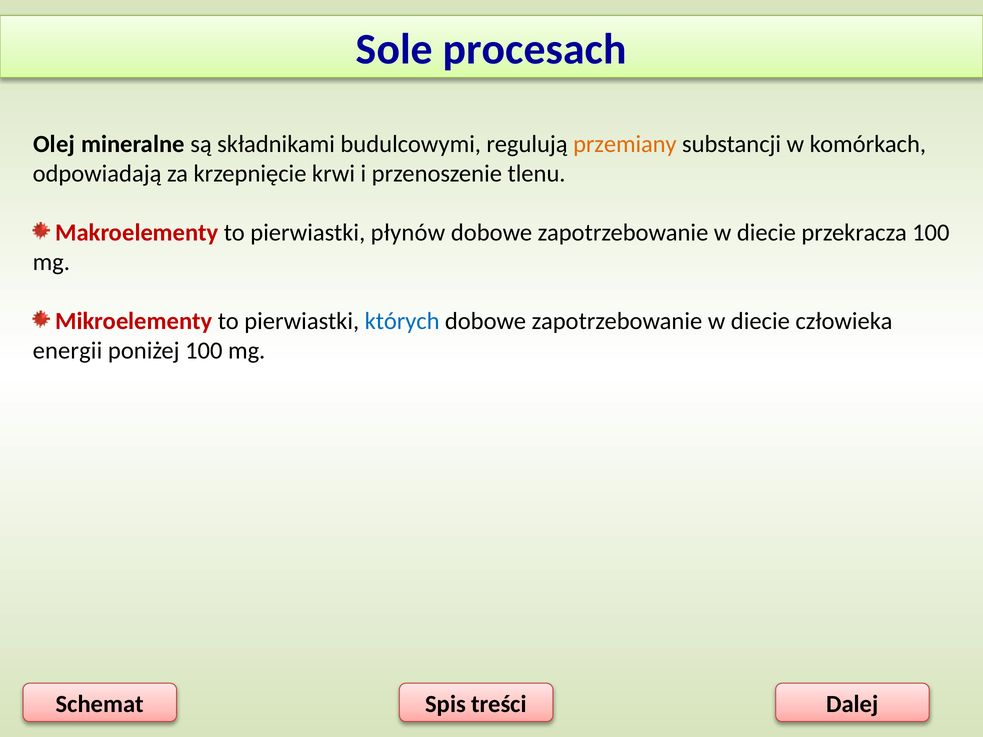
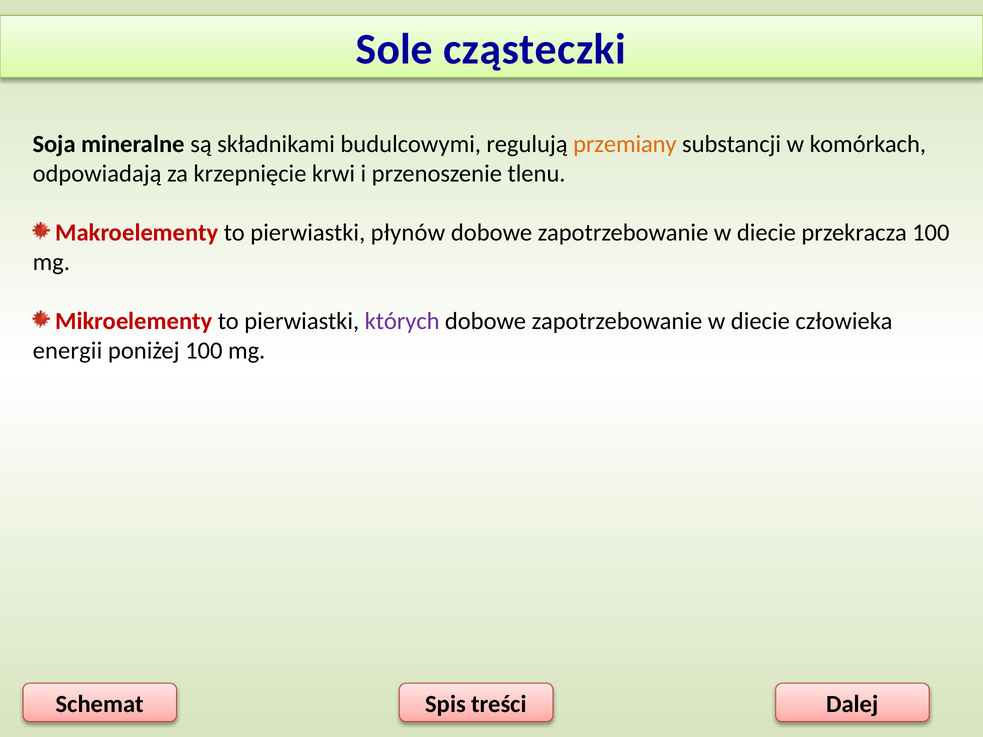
procesach: procesach -> cząsteczki
Olej: Olej -> Soja
których colour: blue -> purple
